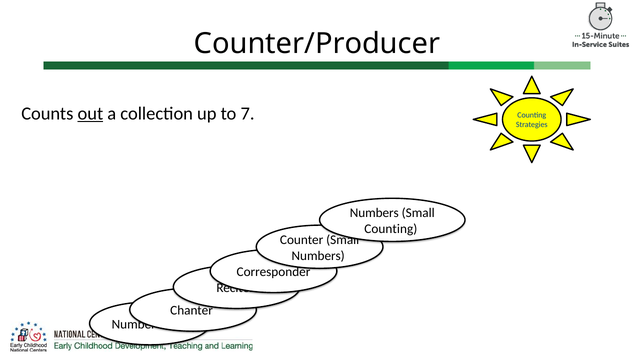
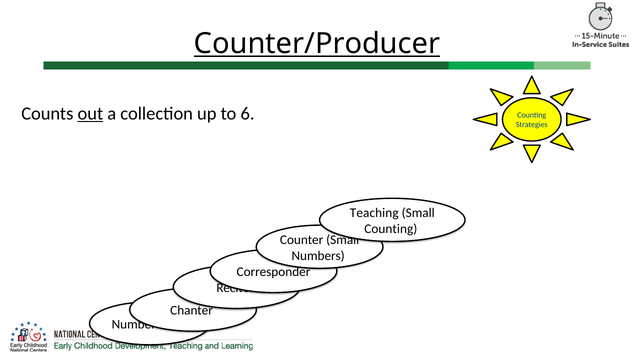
Counter/Producer underline: none -> present
7: 7 -> 6
Numbers at (374, 213): Numbers -> Teaching
